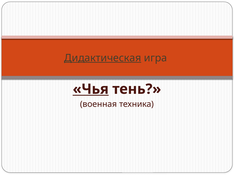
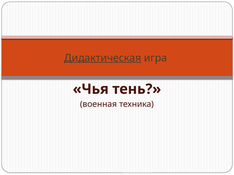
Чья underline: present -> none
